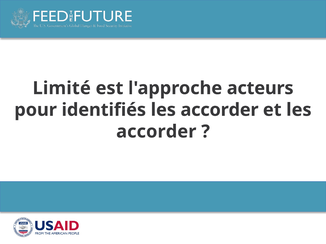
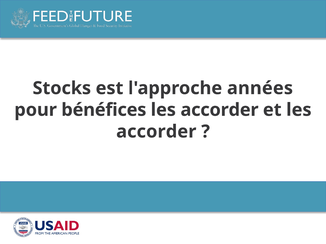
Limité: Limité -> Stocks
acteurs: acteurs -> années
identifiés: identifiés -> bénéfices
